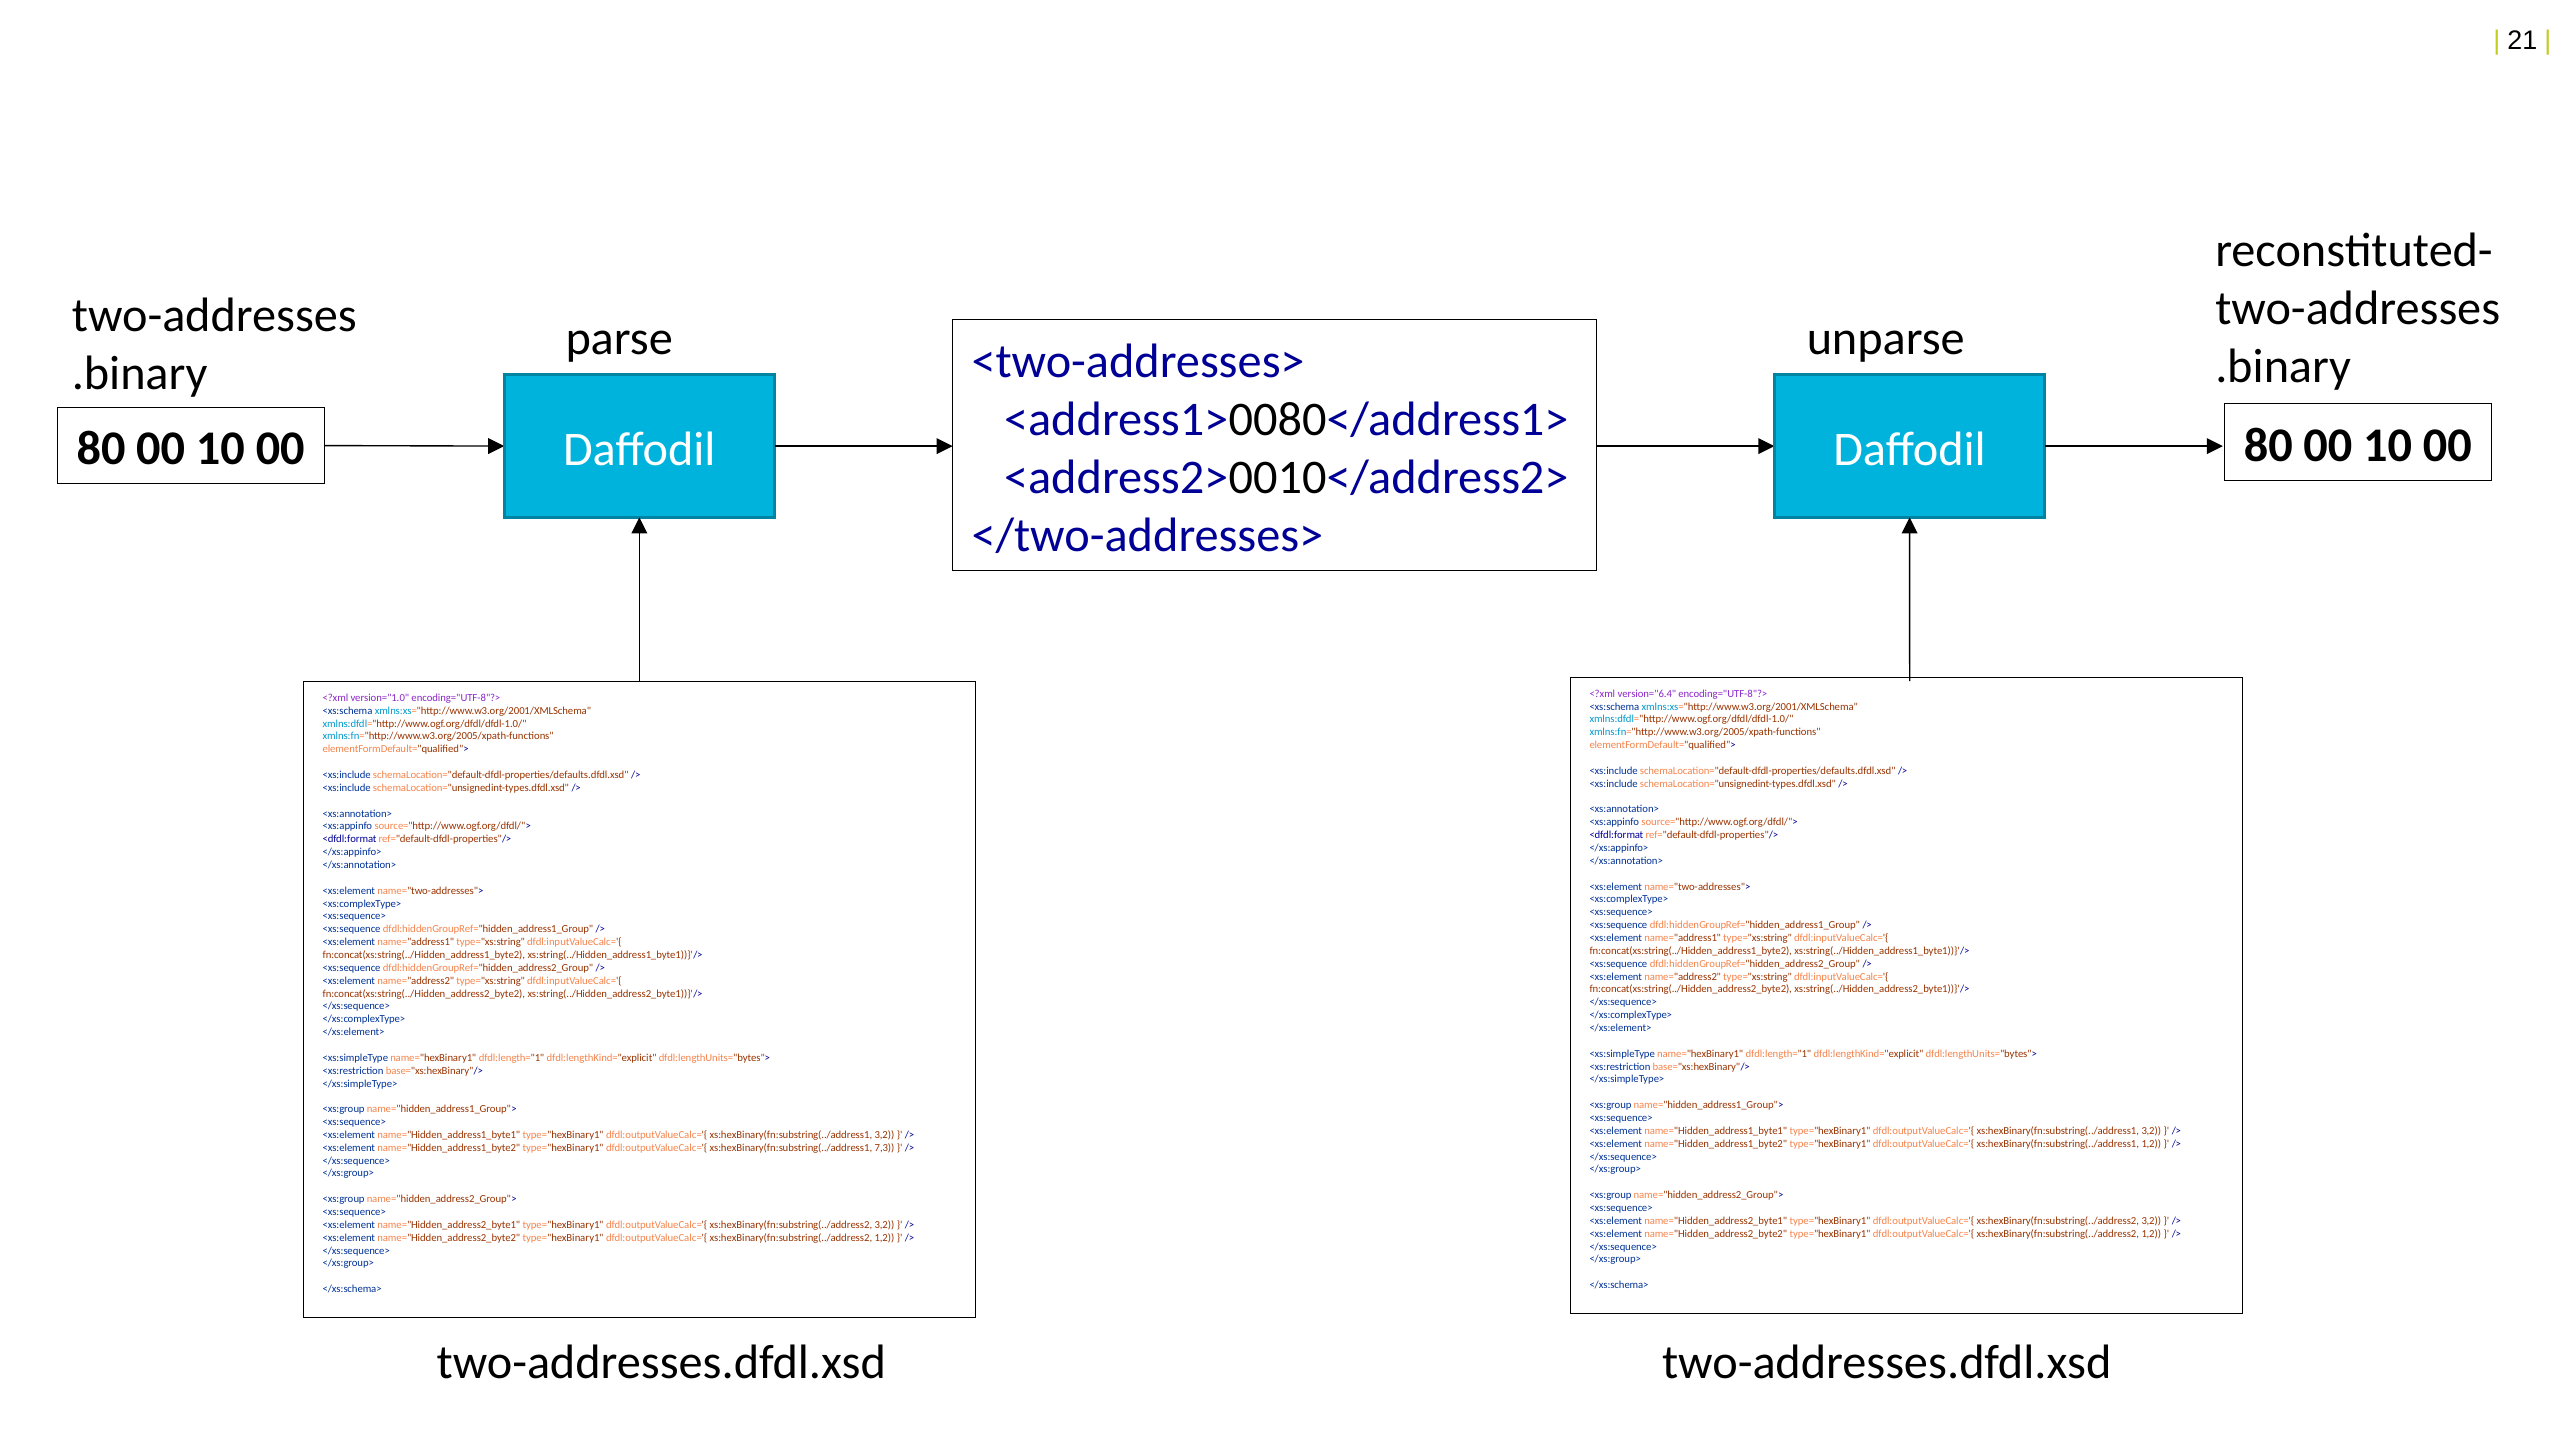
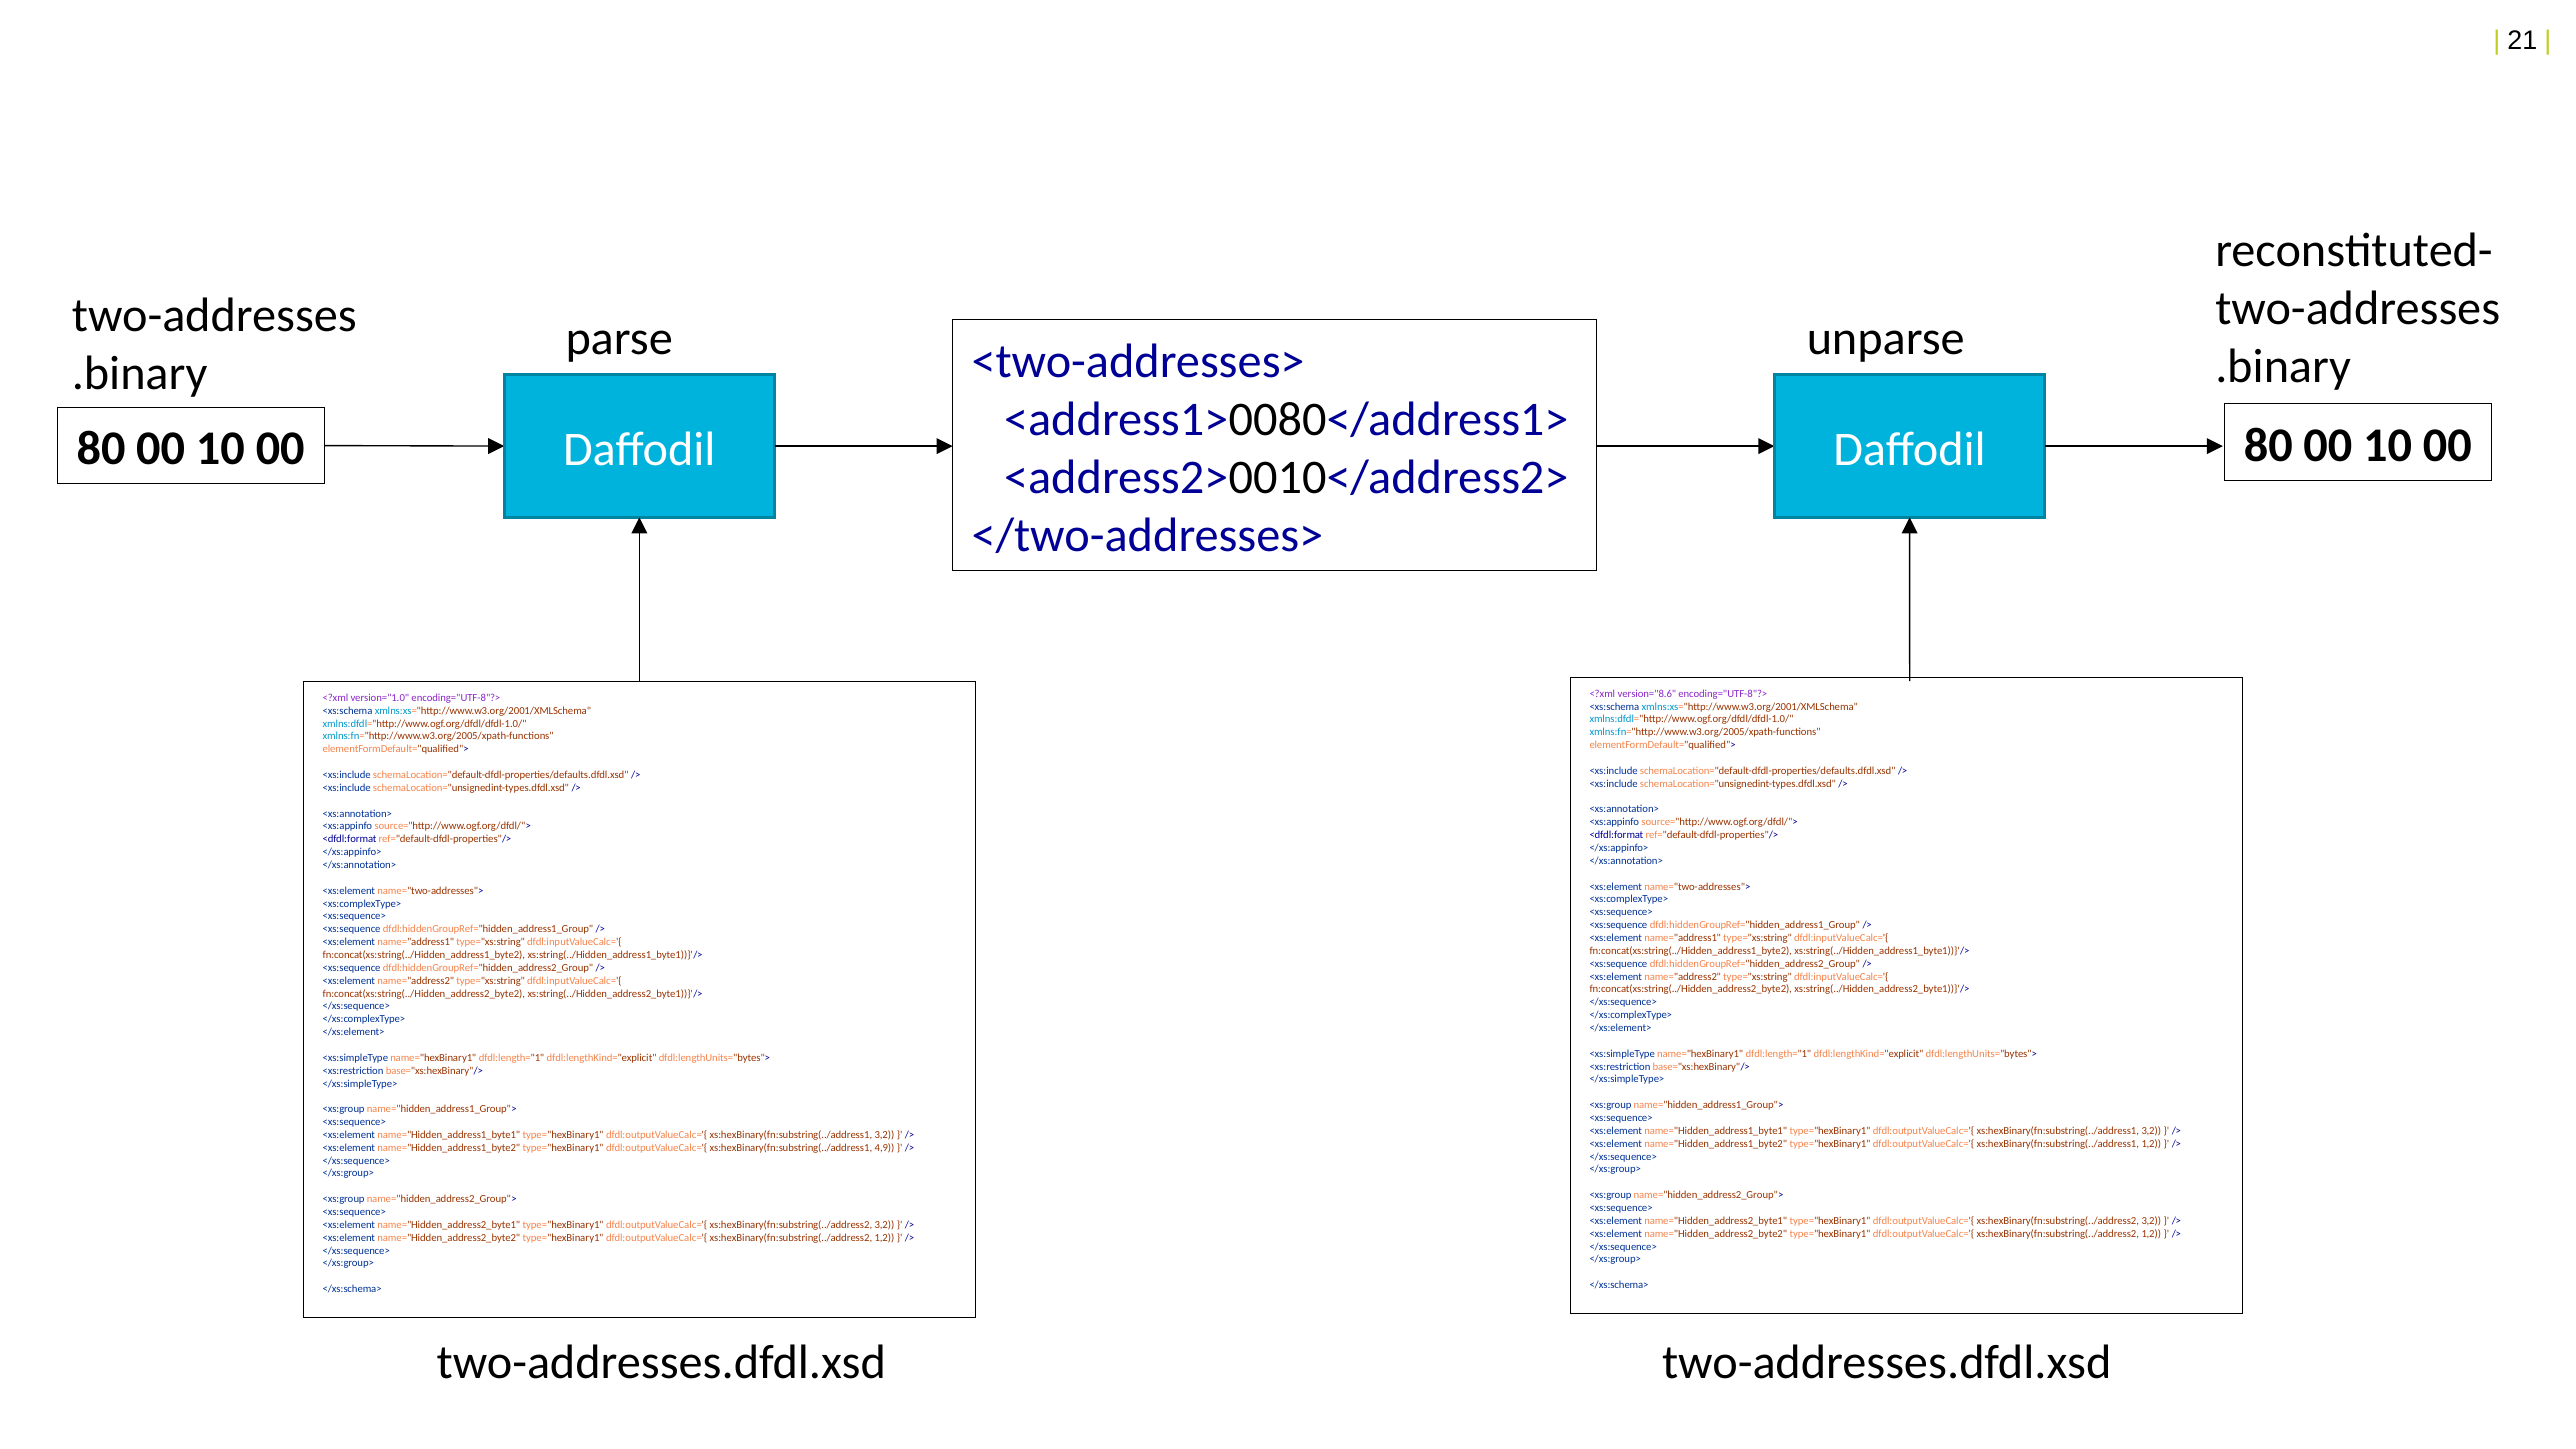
version="6.4: version="6.4 -> version="8.6
7,3: 7,3 -> 4,9
